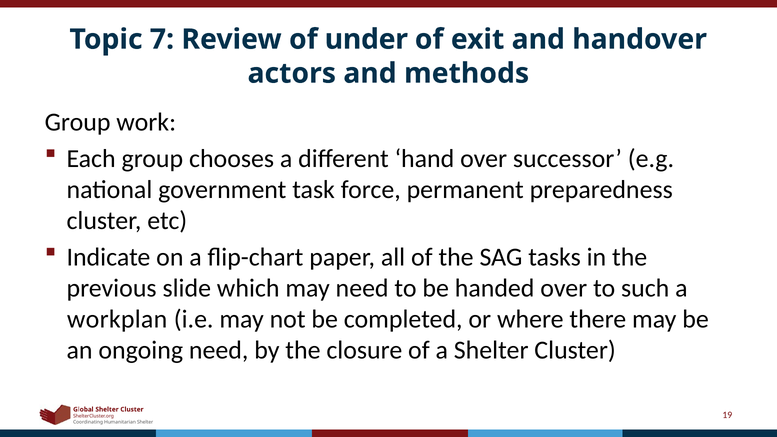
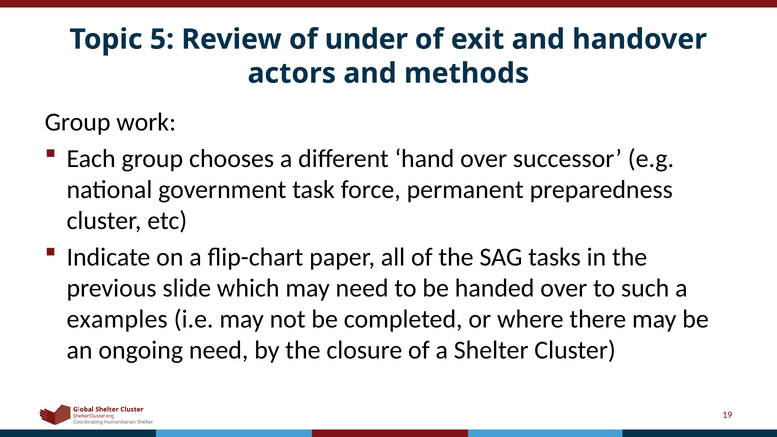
7: 7 -> 5
workplan: workplan -> examples
